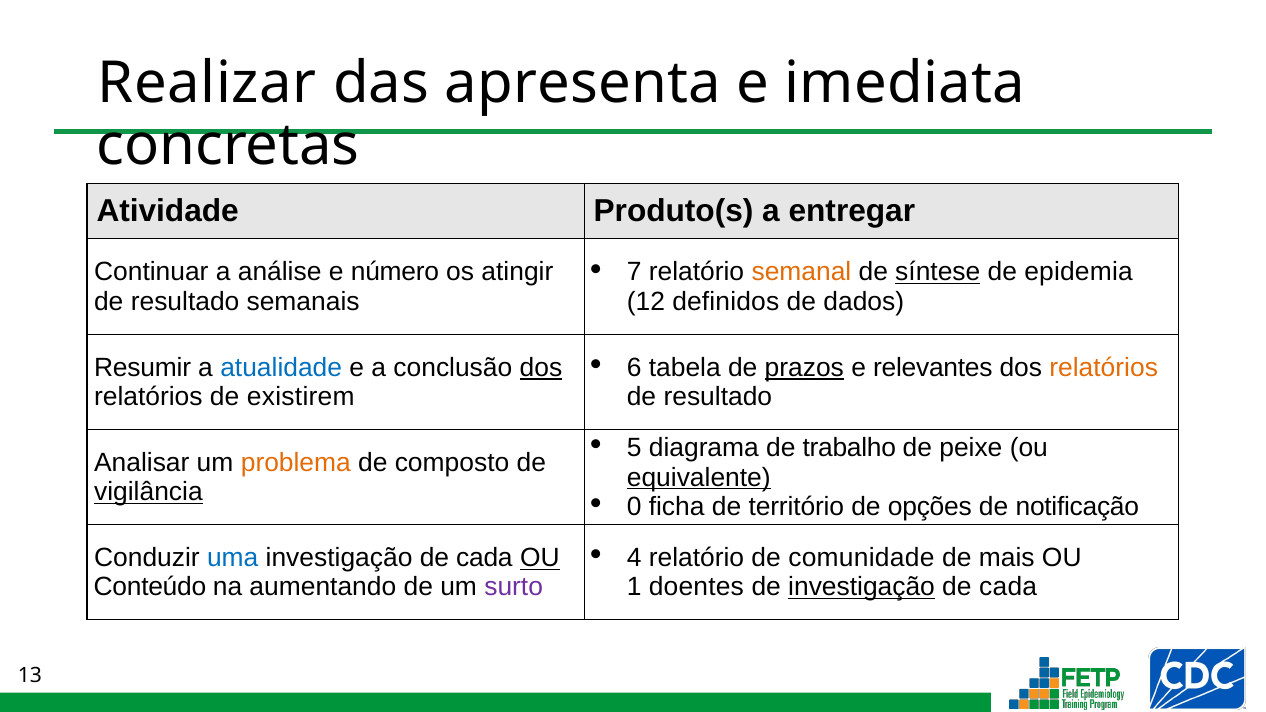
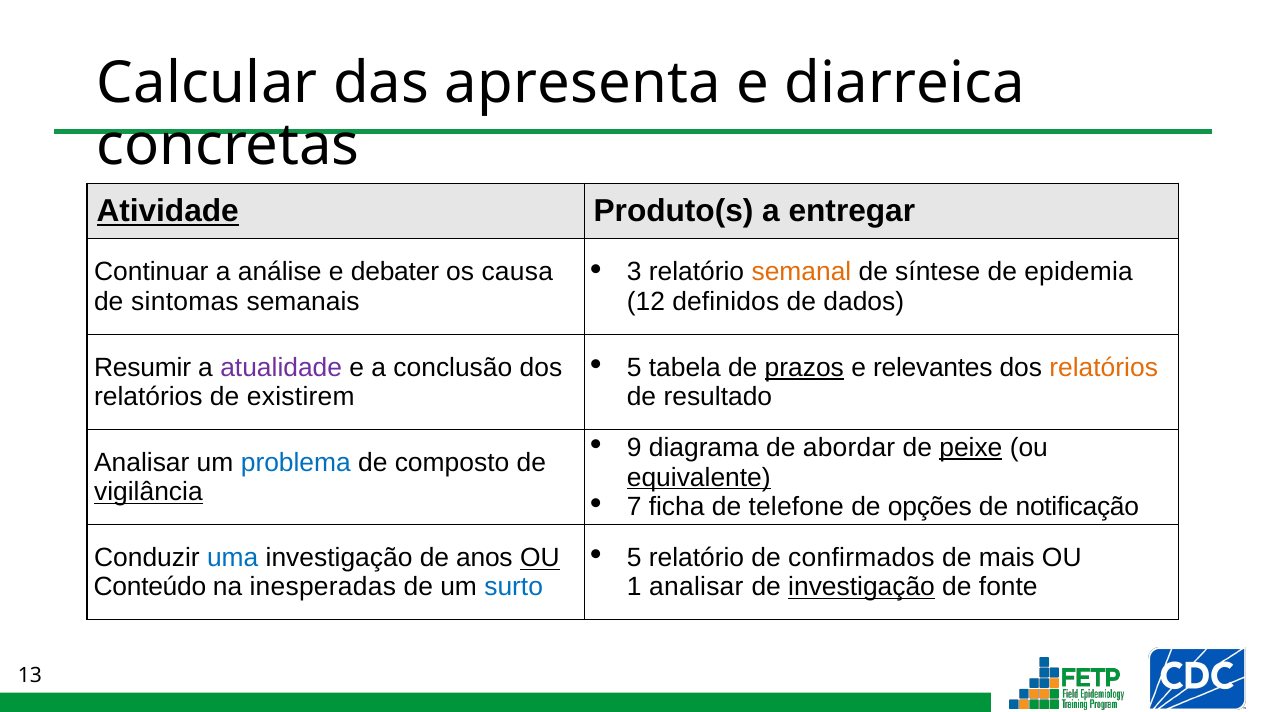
Realizar: Realizar -> Calcular
imediata: imediata -> diarreica
Atividade underline: none -> present
7: 7 -> 3
síntese underline: present -> none
número: número -> debater
atingir: atingir -> causa
resultado at (185, 302): resultado -> sintomas
6 at (634, 367): 6 -> 5
atualidade colour: blue -> purple
dos at (541, 367) underline: present -> none
5: 5 -> 9
trabalho: trabalho -> abordar
peixe underline: none -> present
problema colour: orange -> blue
0: 0 -> 7
território: território -> telefone
4 at (634, 558): 4 -> 5
comunidade: comunidade -> confirmados
cada at (484, 558): cada -> anos
aumentando: aumentando -> inesperadas
surto colour: purple -> blue
1 doentes: doentes -> analisar
cada at (1008, 587): cada -> fonte
